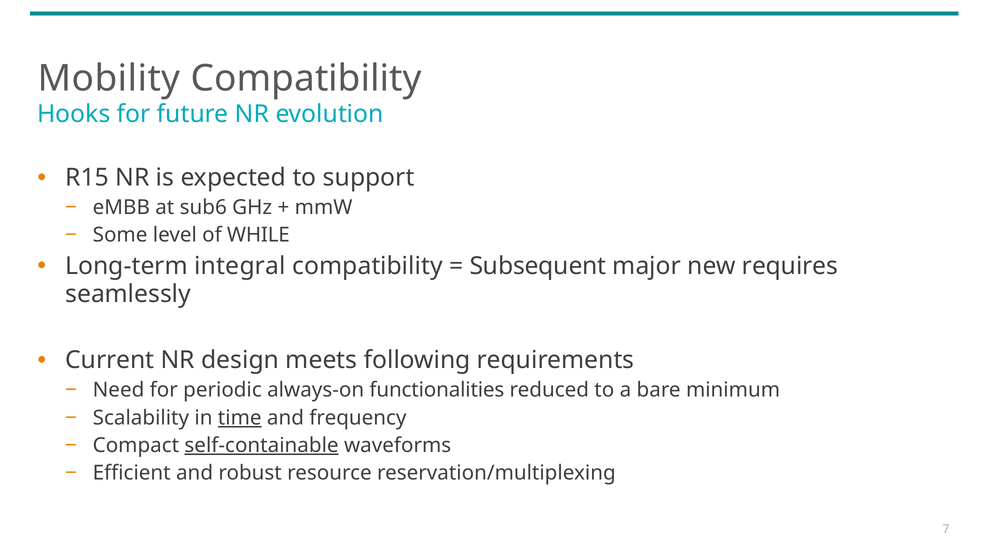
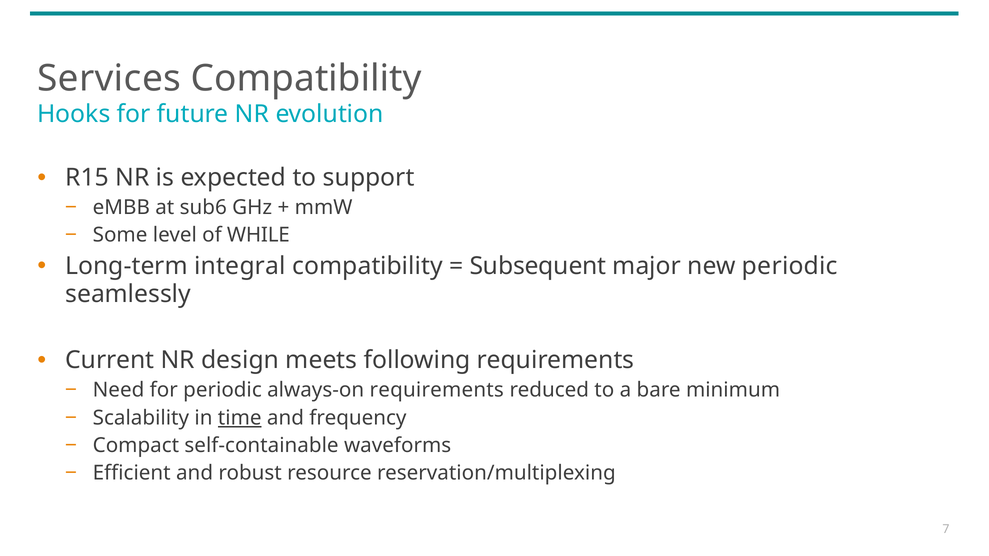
Mobility: Mobility -> Services
new requires: requires -> periodic
always-on functionalities: functionalities -> requirements
self-containable underline: present -> none
